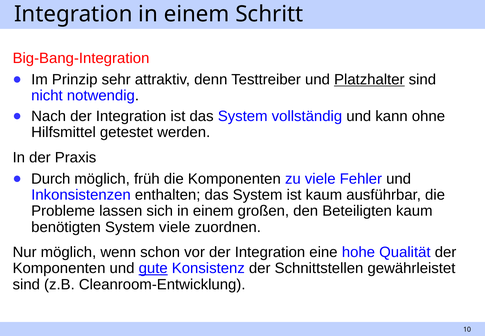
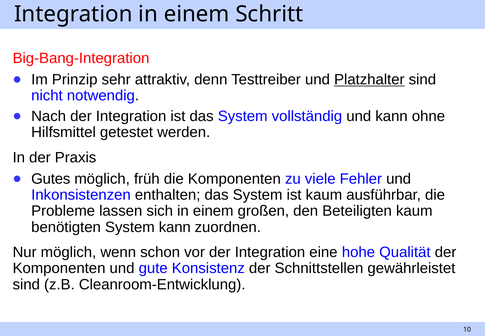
Durch: Durch -> Gutes
System viele: viele -> kann
gute underline: present -> none
